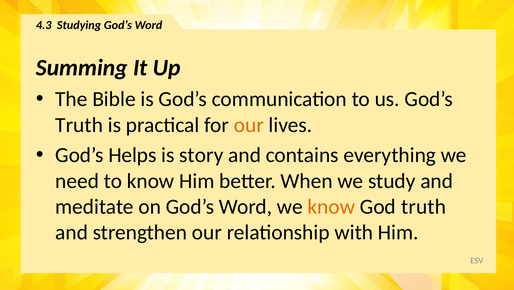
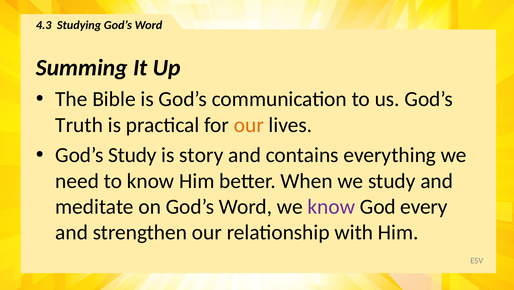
God’s Helps: Helps -> Study
know at (331, 207) colour: orange -> purple
God truth: truth -> every
